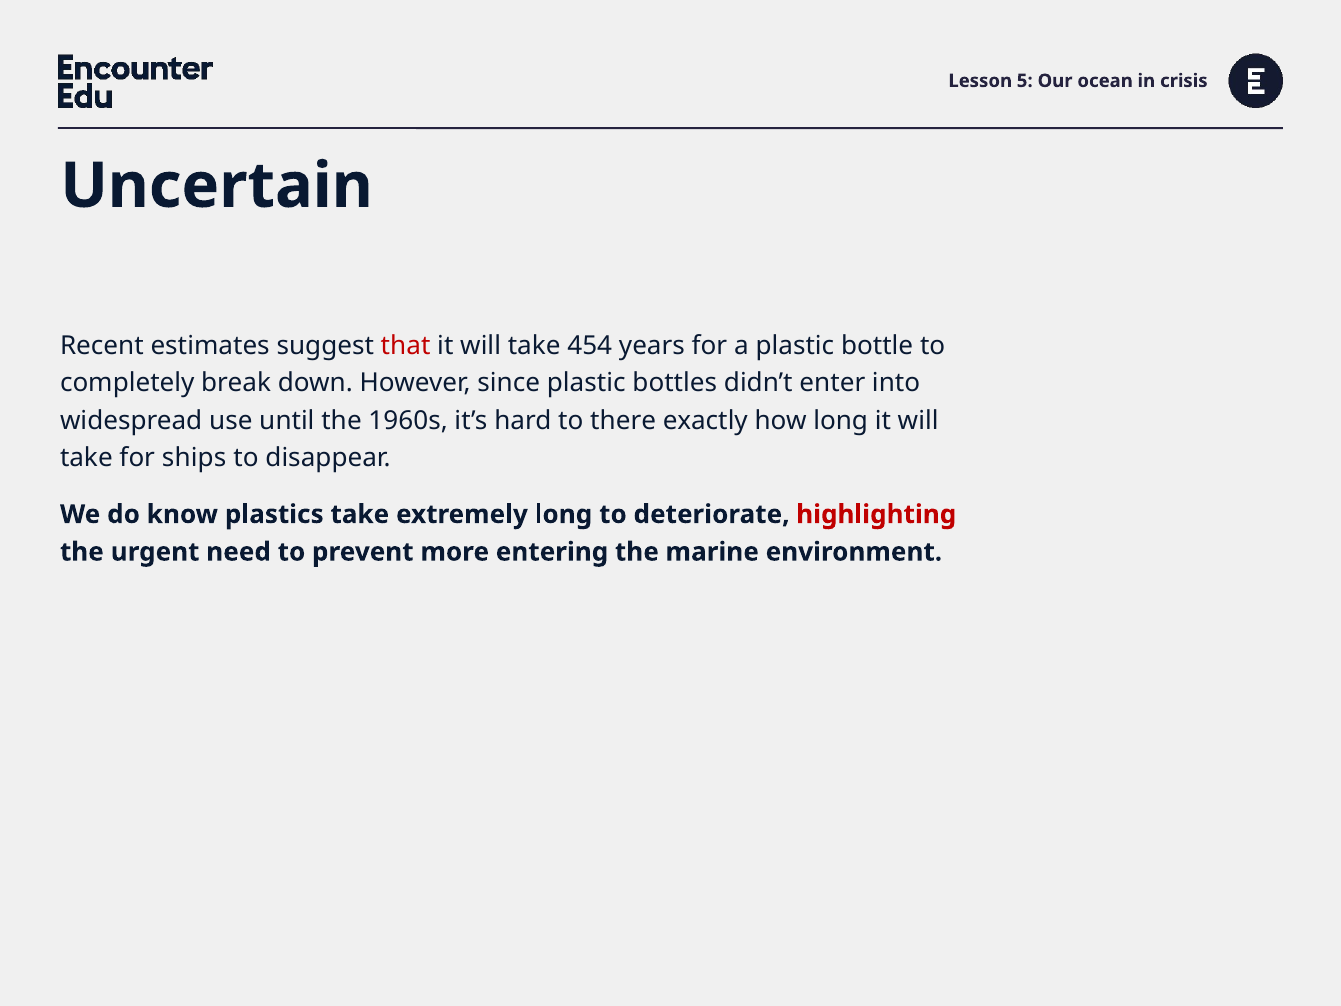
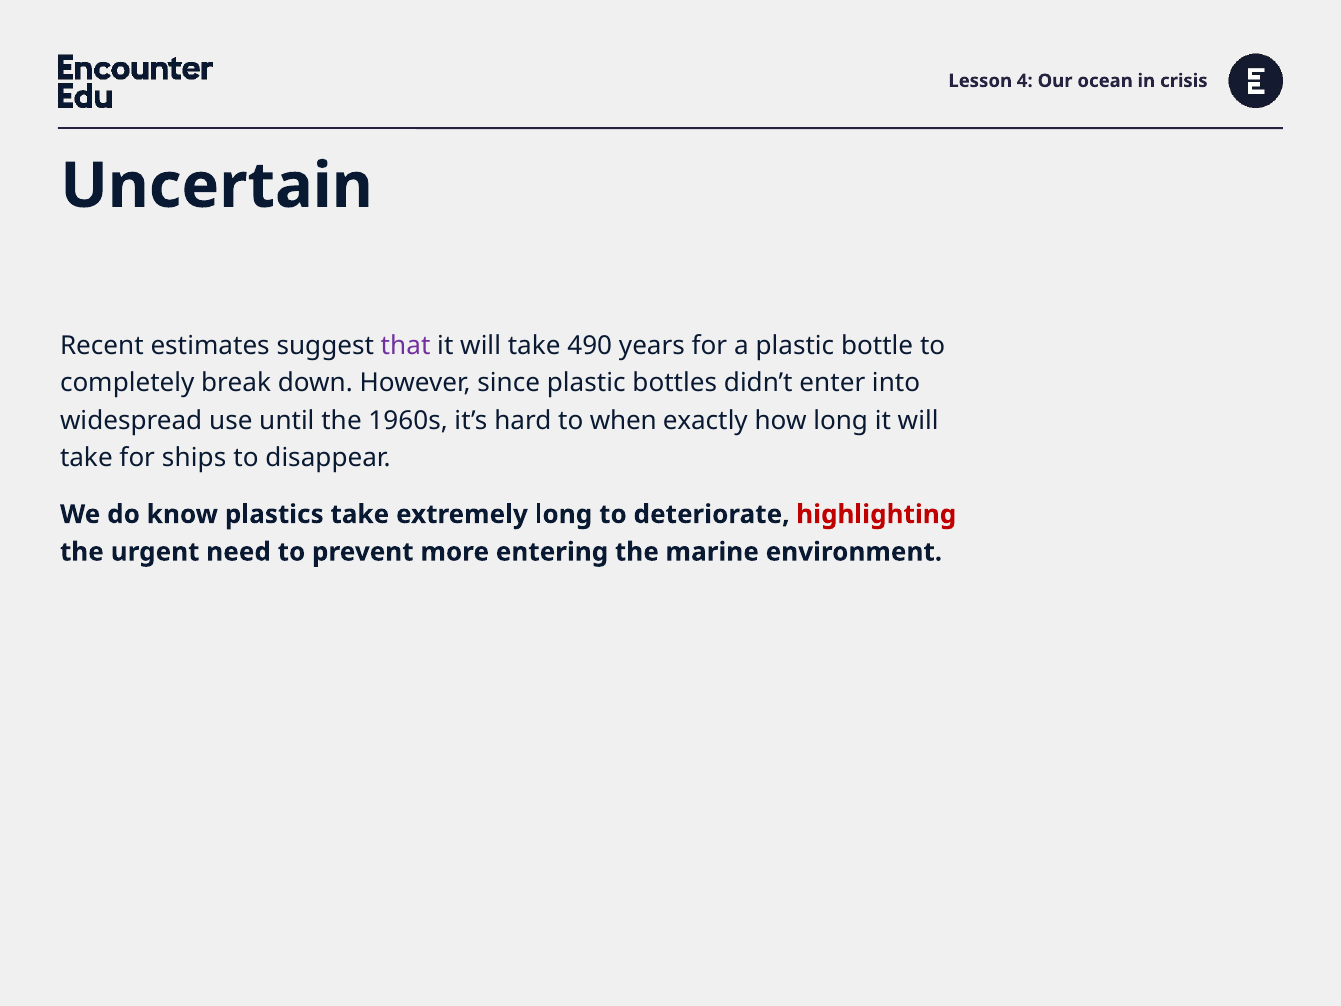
5: 5 -> 4
that colour: red -> purple
454: 454 -> 490
there: there -> when
